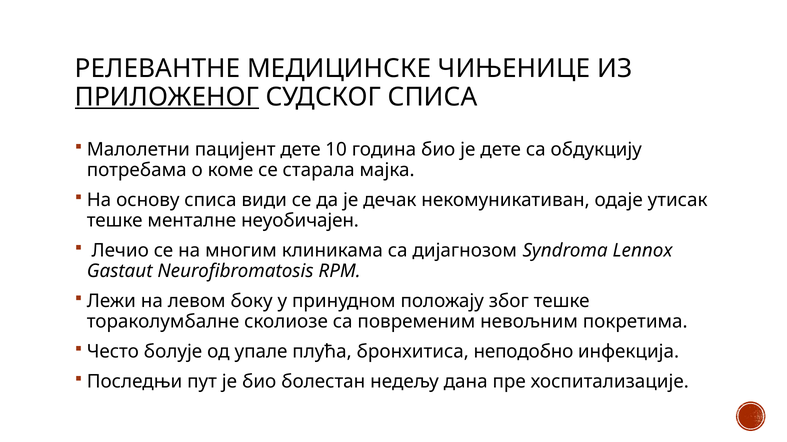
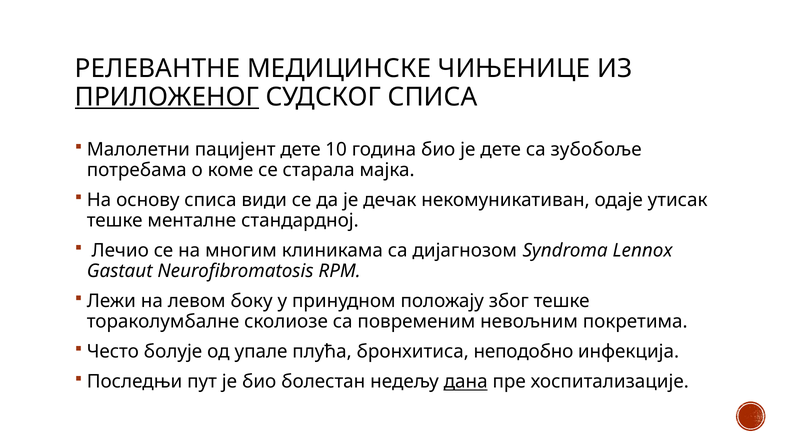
обдукцију: обдукцију -> зубобоље
неуобичајен: неуобичајен -> стандардној
дана underline: none -> present
